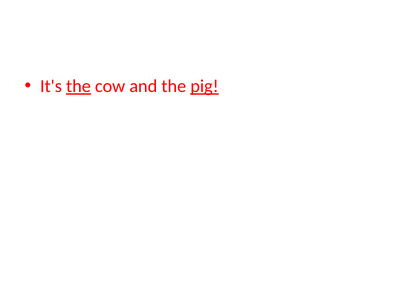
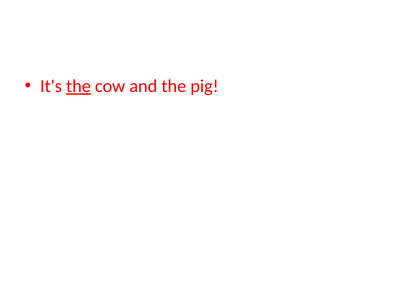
pig underline: present -> none
